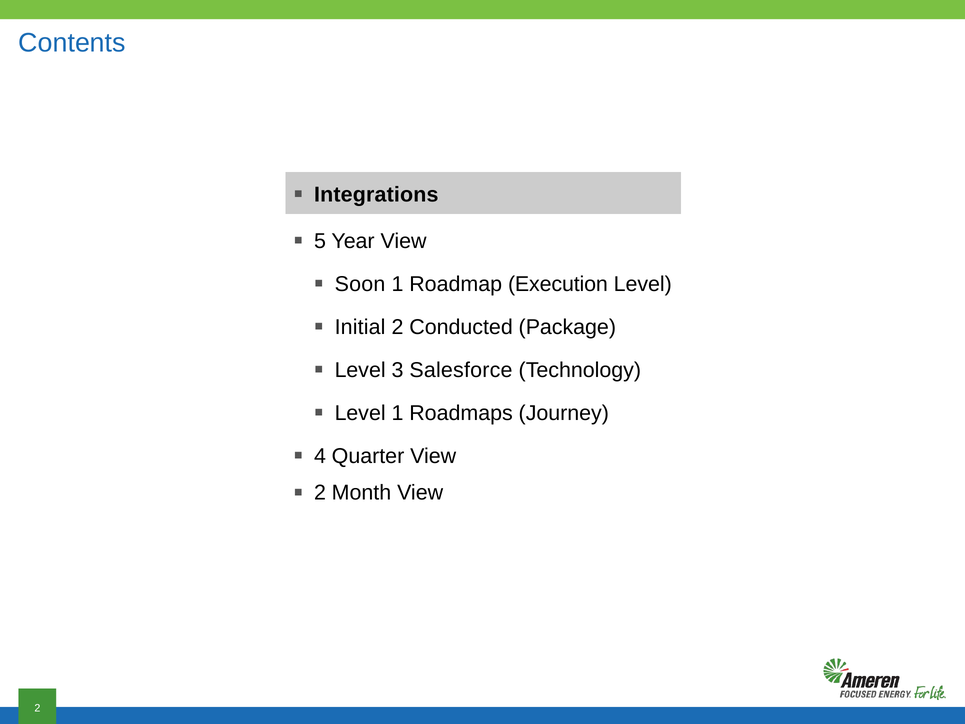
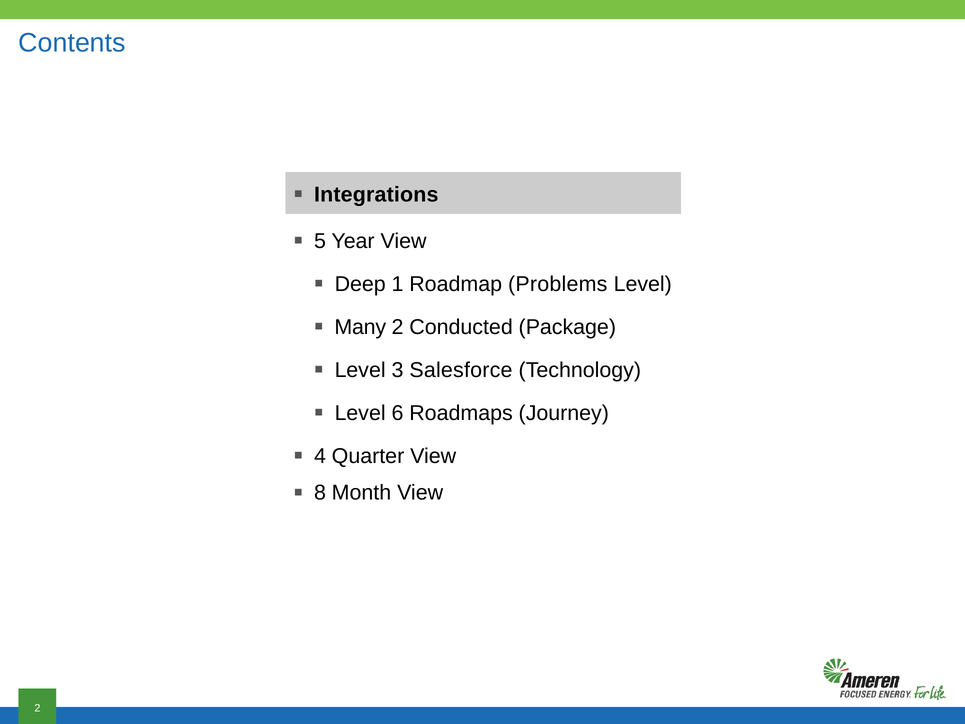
Soon: Soon -> Deep
Execution: Execution -> Problems
Initial: Initial -> Many
Level 1: 1 -> 6
2 at (320, 493): 2 -> 8
